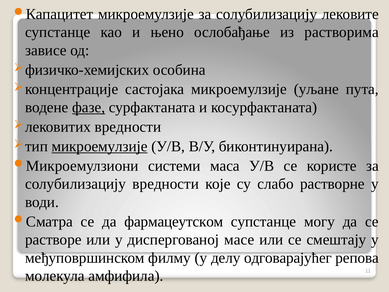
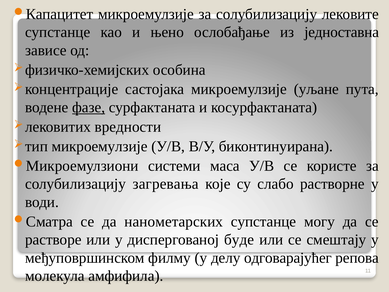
растворима: растворима -> једноставна
микроемулзије at (100, 146) underline: present -> none
солубилизацију вредности: вредности -> загревања
фармацеутском: фармацеутском -> нанометарских
масе: масе -> буде
